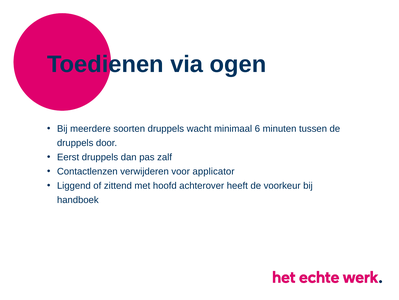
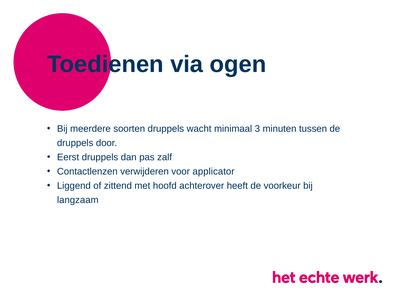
6: 6 -> 3
handboek: handboek -> langzaam
